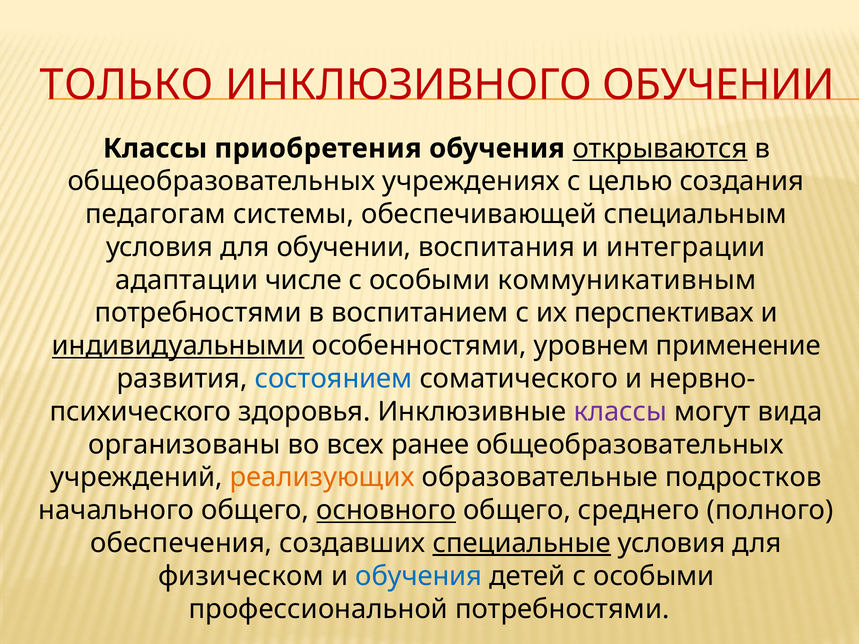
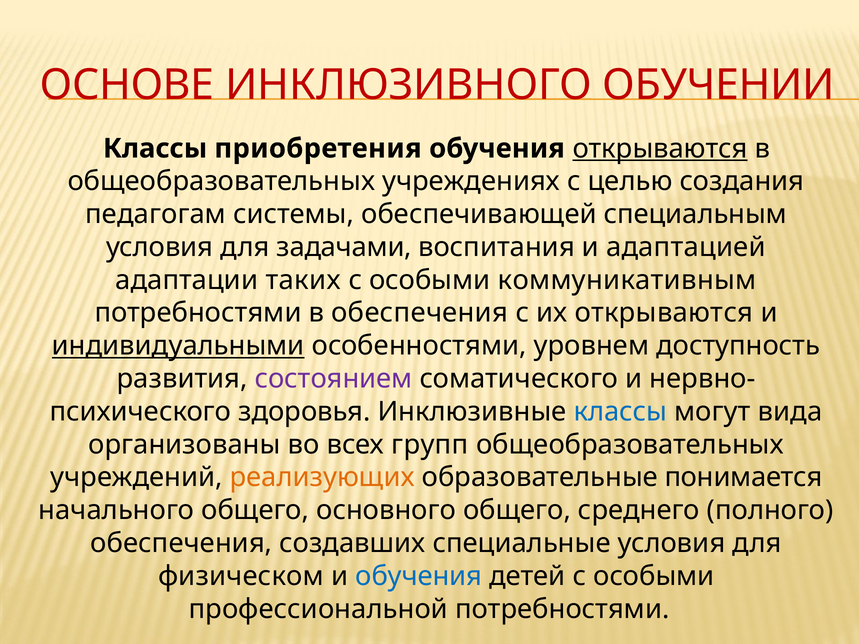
ТОЛЬКО: ТОЛЬКО -> ОСНОВЕ
для обучении: обучении -> задачами
интеграции: интеграции -> адаптацией
числе: числе -> таких
в воспитанием: воспитанием -> обеспечения
их перспективах: перспективах -> открываются
применение: применение -> доступность
состоянием colour: blue -> purple
классы at (620, 412) colour: purple -> blue
ранее: ранее -> групп
подростков: подростков -> понимается
основного underline: present -> none
специальные underline: present -> none
